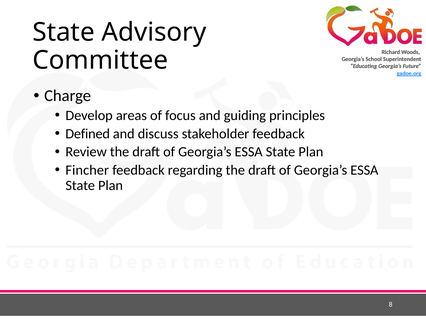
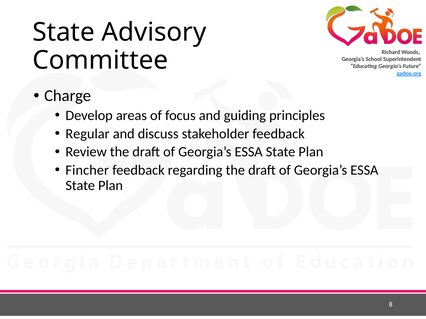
Defined: Defined -> Regular
